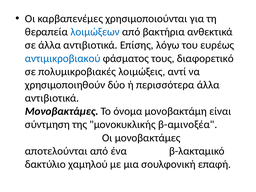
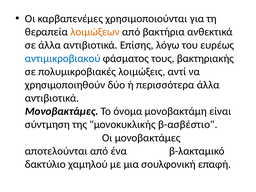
λοιμώξεων colour: blue -> orange
διαφορετικό: διαφορετικό -> βακτηριακής
β-αμινοξέα: β-αμινοξέα -> β-ασβέστιο
